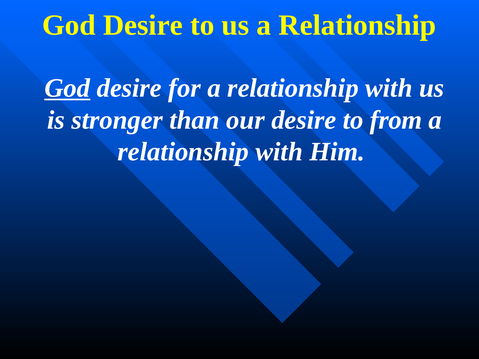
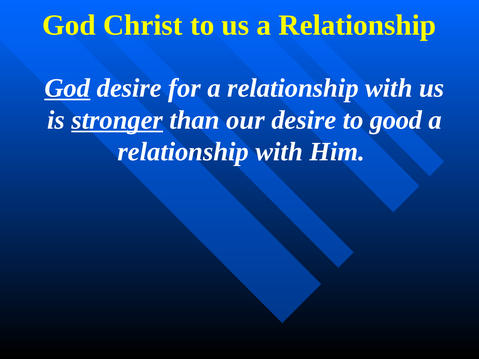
Desire at (143, 25): Desire -> Christ
stronger underline: none -> present
from: from -> good
